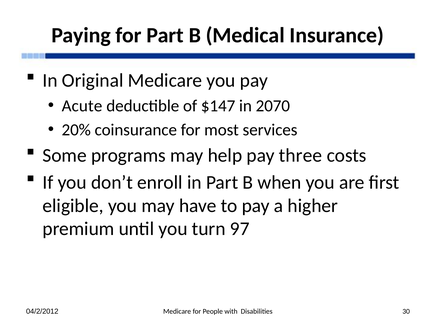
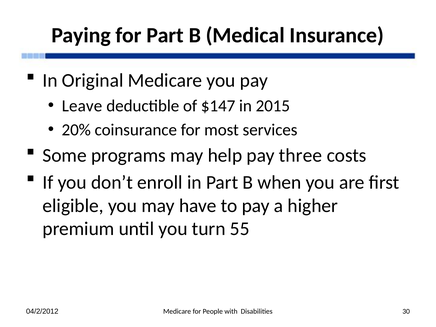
Acute: Acute -> Leave
2070: 2070 -> 2015
97: 97 -> 55
